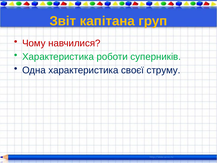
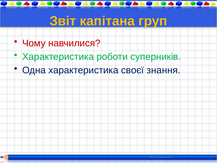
струму: струму -> знання
